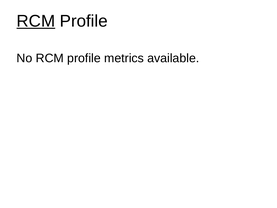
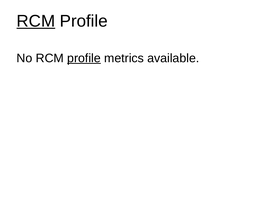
profile at (84, 58) underline: none -> present
